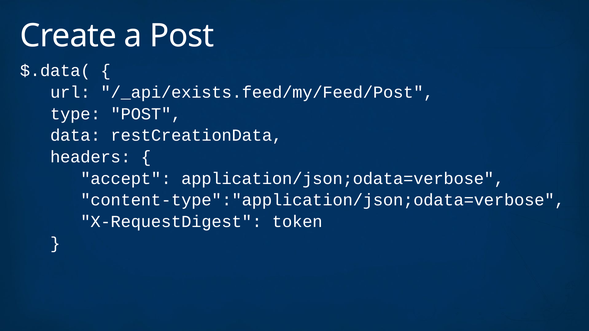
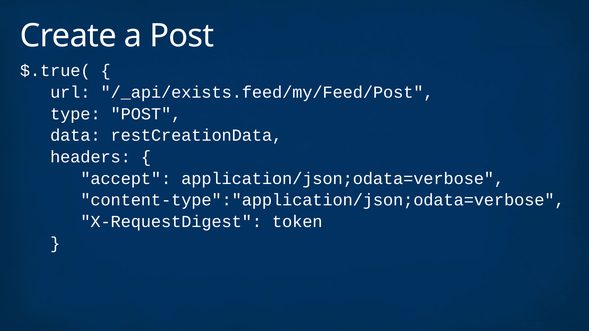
$.data(: $.data( -> $.true(
